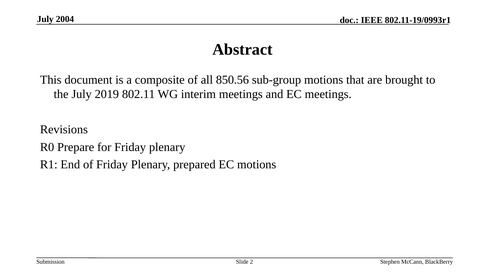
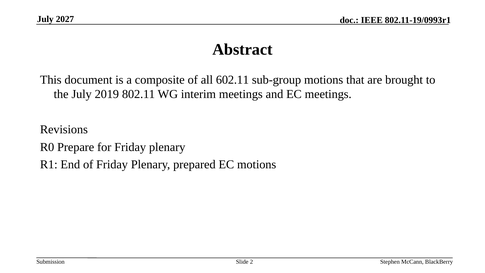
2004: 2004 -> 2027
850.56: 850.56 -> 602.11
